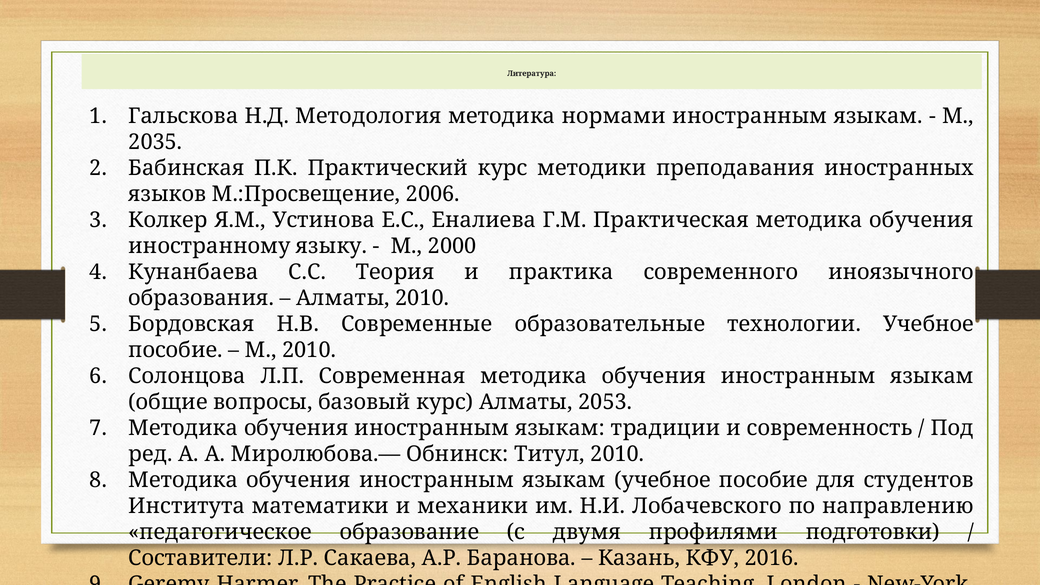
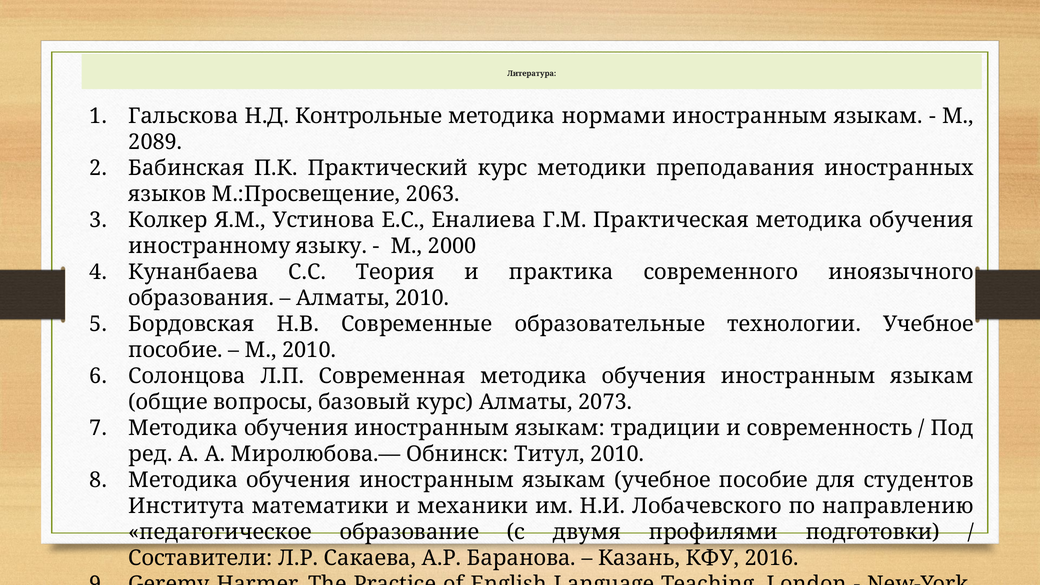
Методология: Методология -> Контрольные
2035: 2035 -> 2089
2006: 2006 -> 2063
2053: 2053 -> 2073
